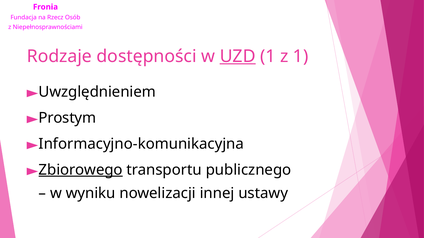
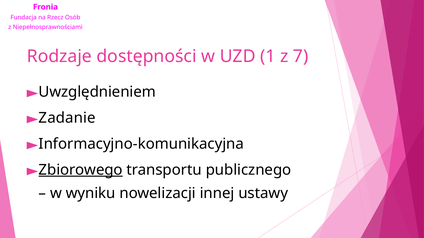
UZD underline: present -> none
z 1: 1 -> 7
Prostym: Prostym -> Zadanie
